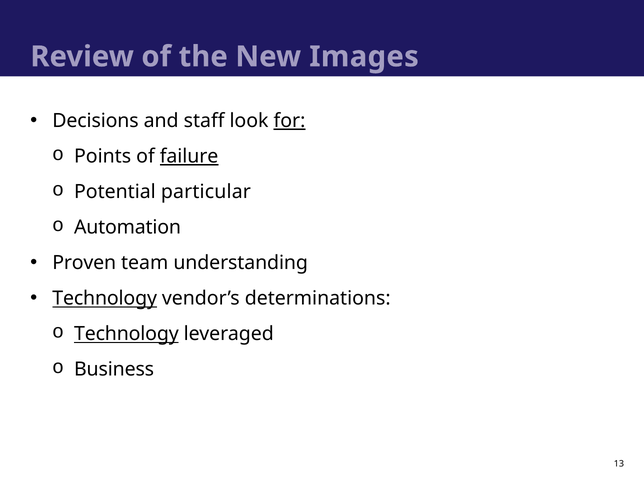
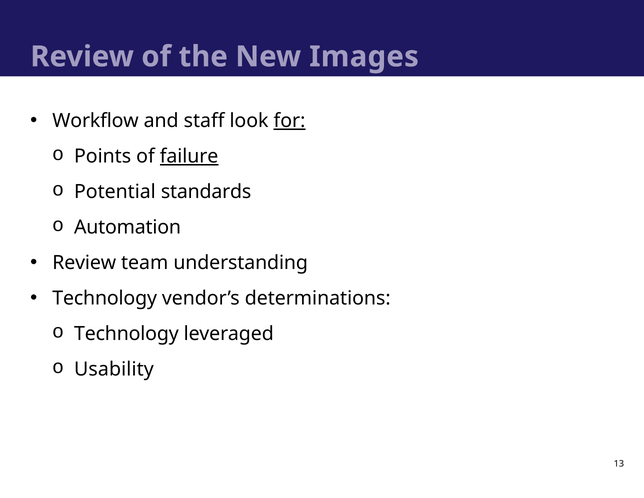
Decisions: Decisions -> Workflow
particular: particular -> standards
Proven at (84, 263): Proven -> Review
Technology at (105, 298) underline: present -> none
Technology at (126, 334) underline: present -> none
Business: Business -> Usability
